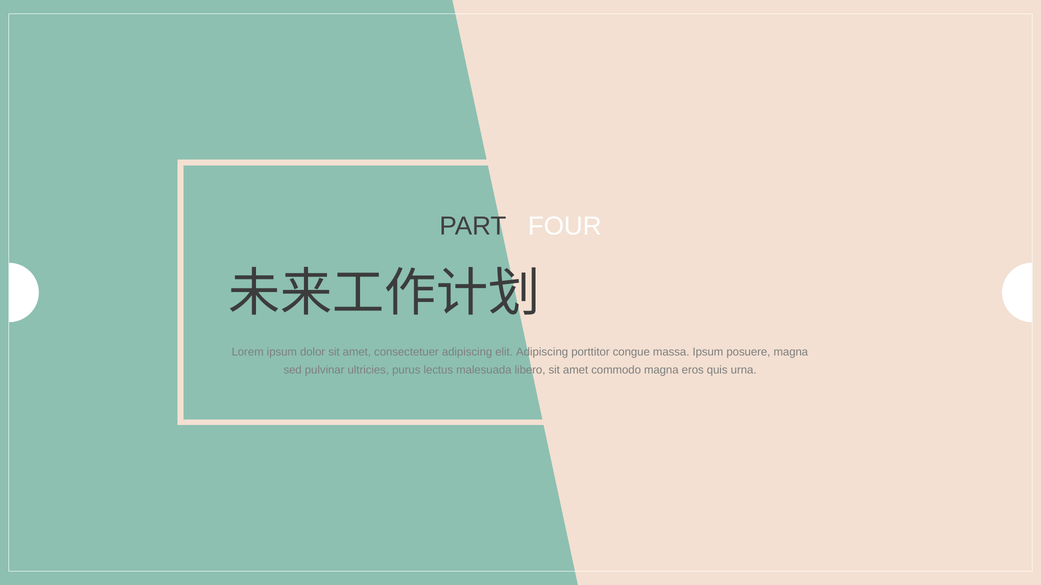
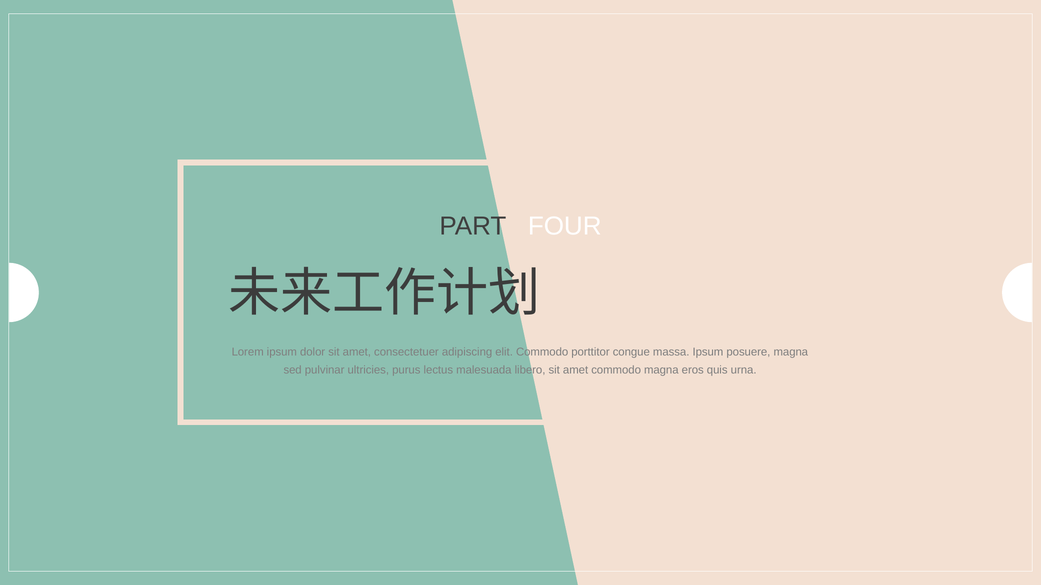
elit Adipiscing: Adipiscing -> Commodo
